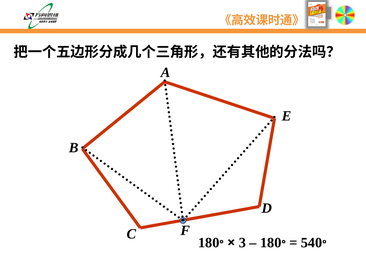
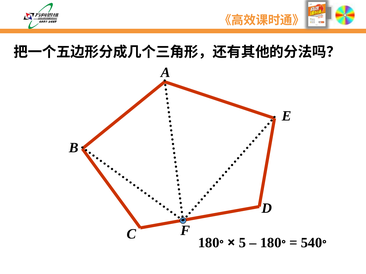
3: 3 -> 5
